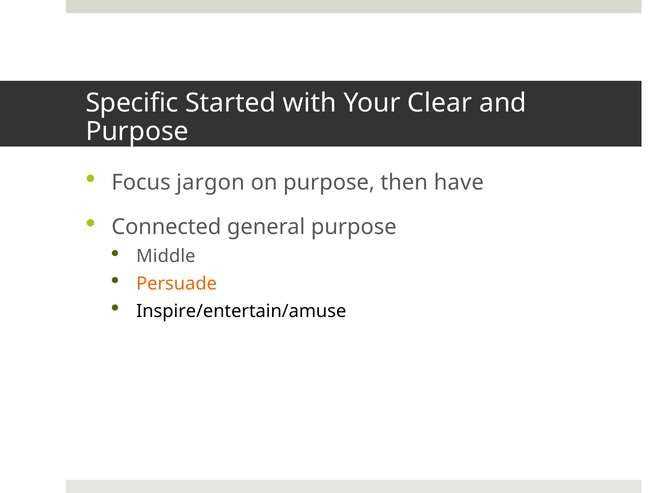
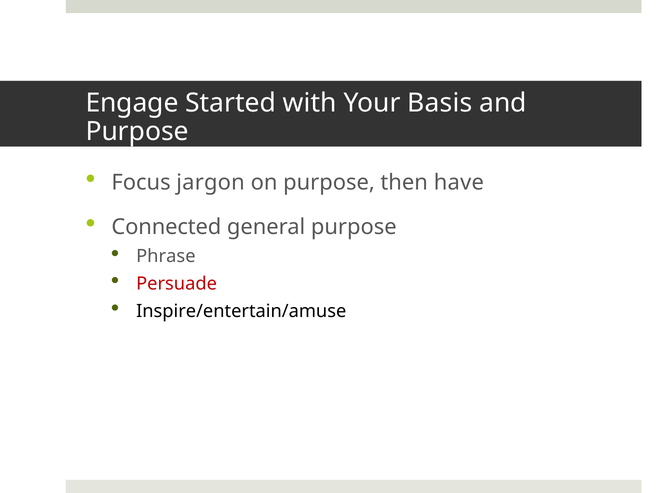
Specific: Specific -> Engage
Clear: Clear -> Basis
Middle: Middle -> Phrase
Persuade colour: orange -> red
